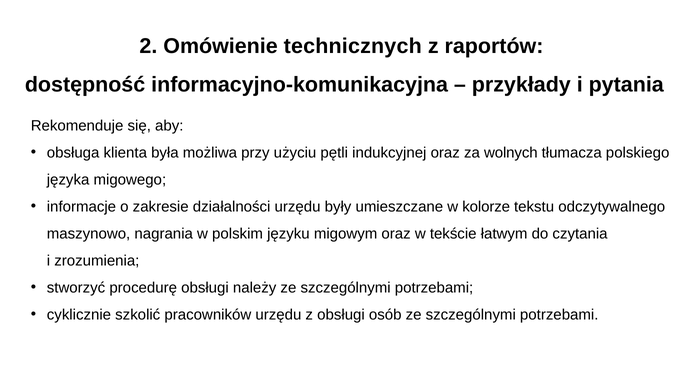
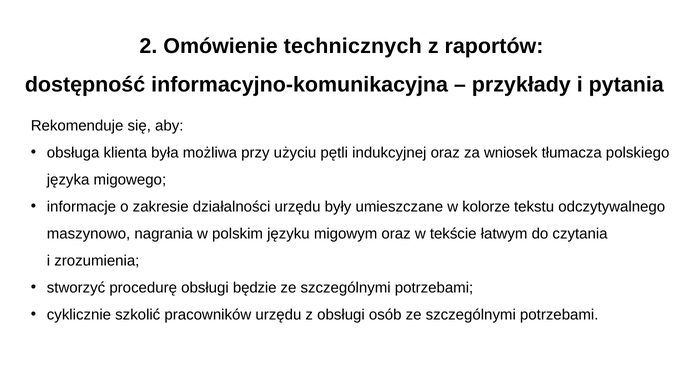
wolnych: wolnych -> wniosek
należy: należy -> będzie
